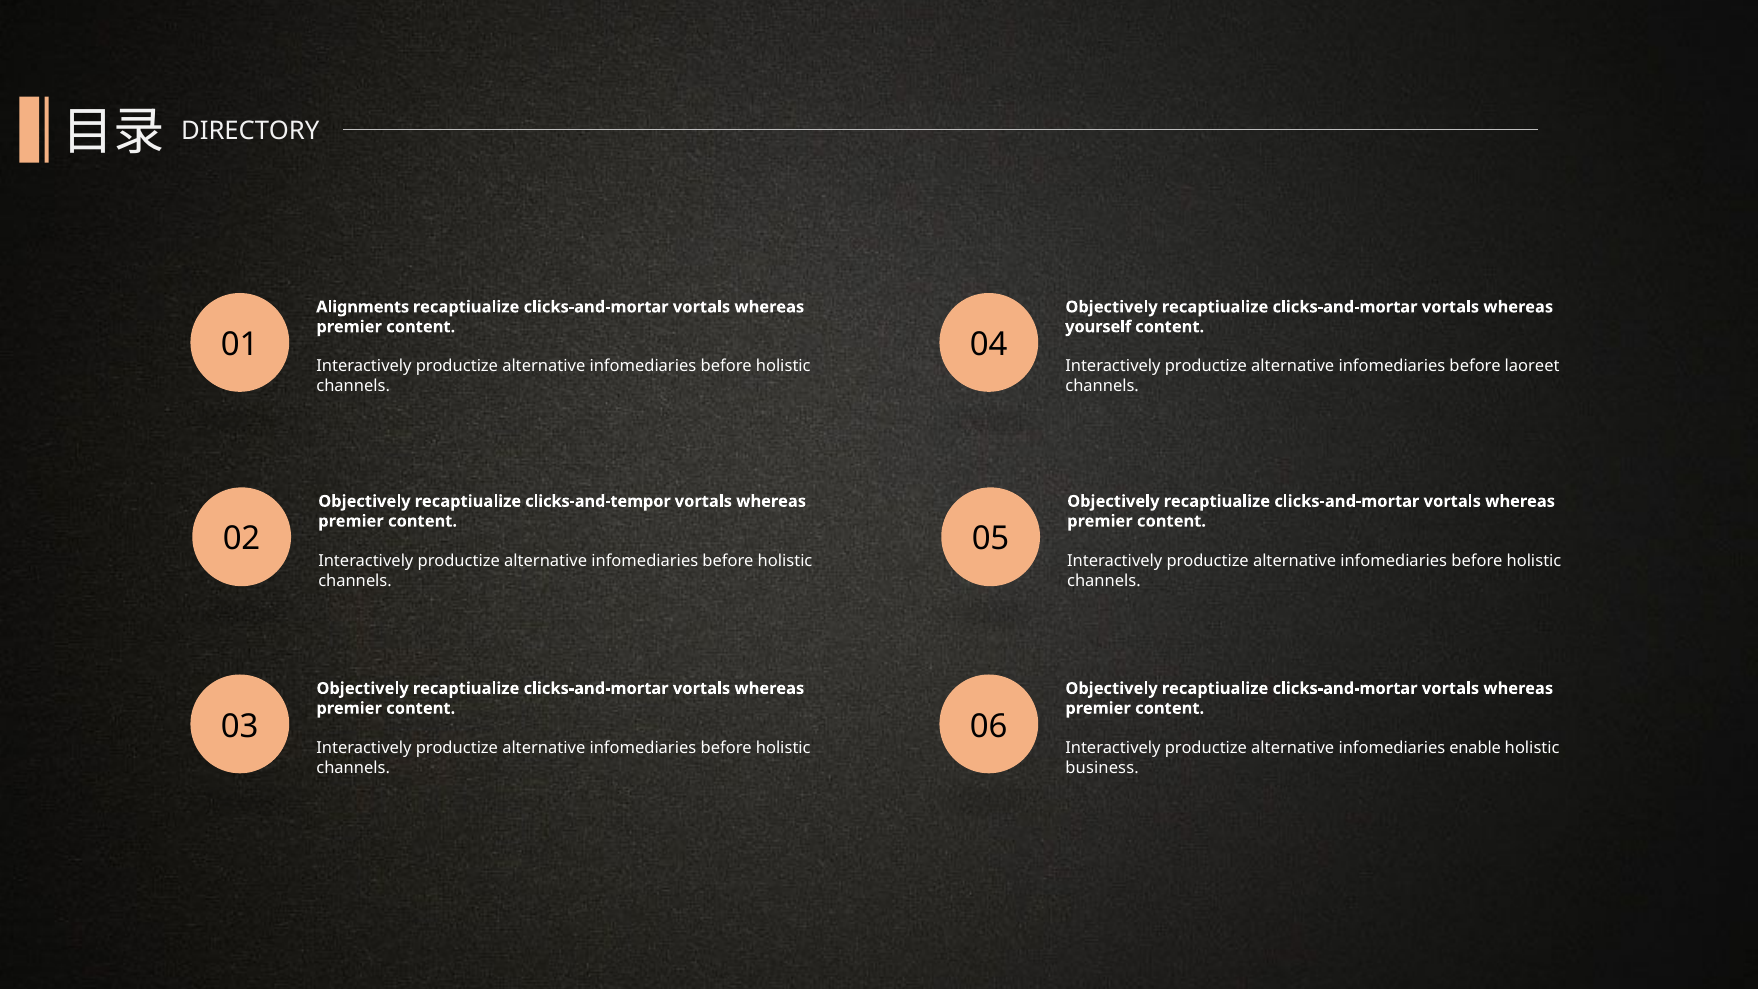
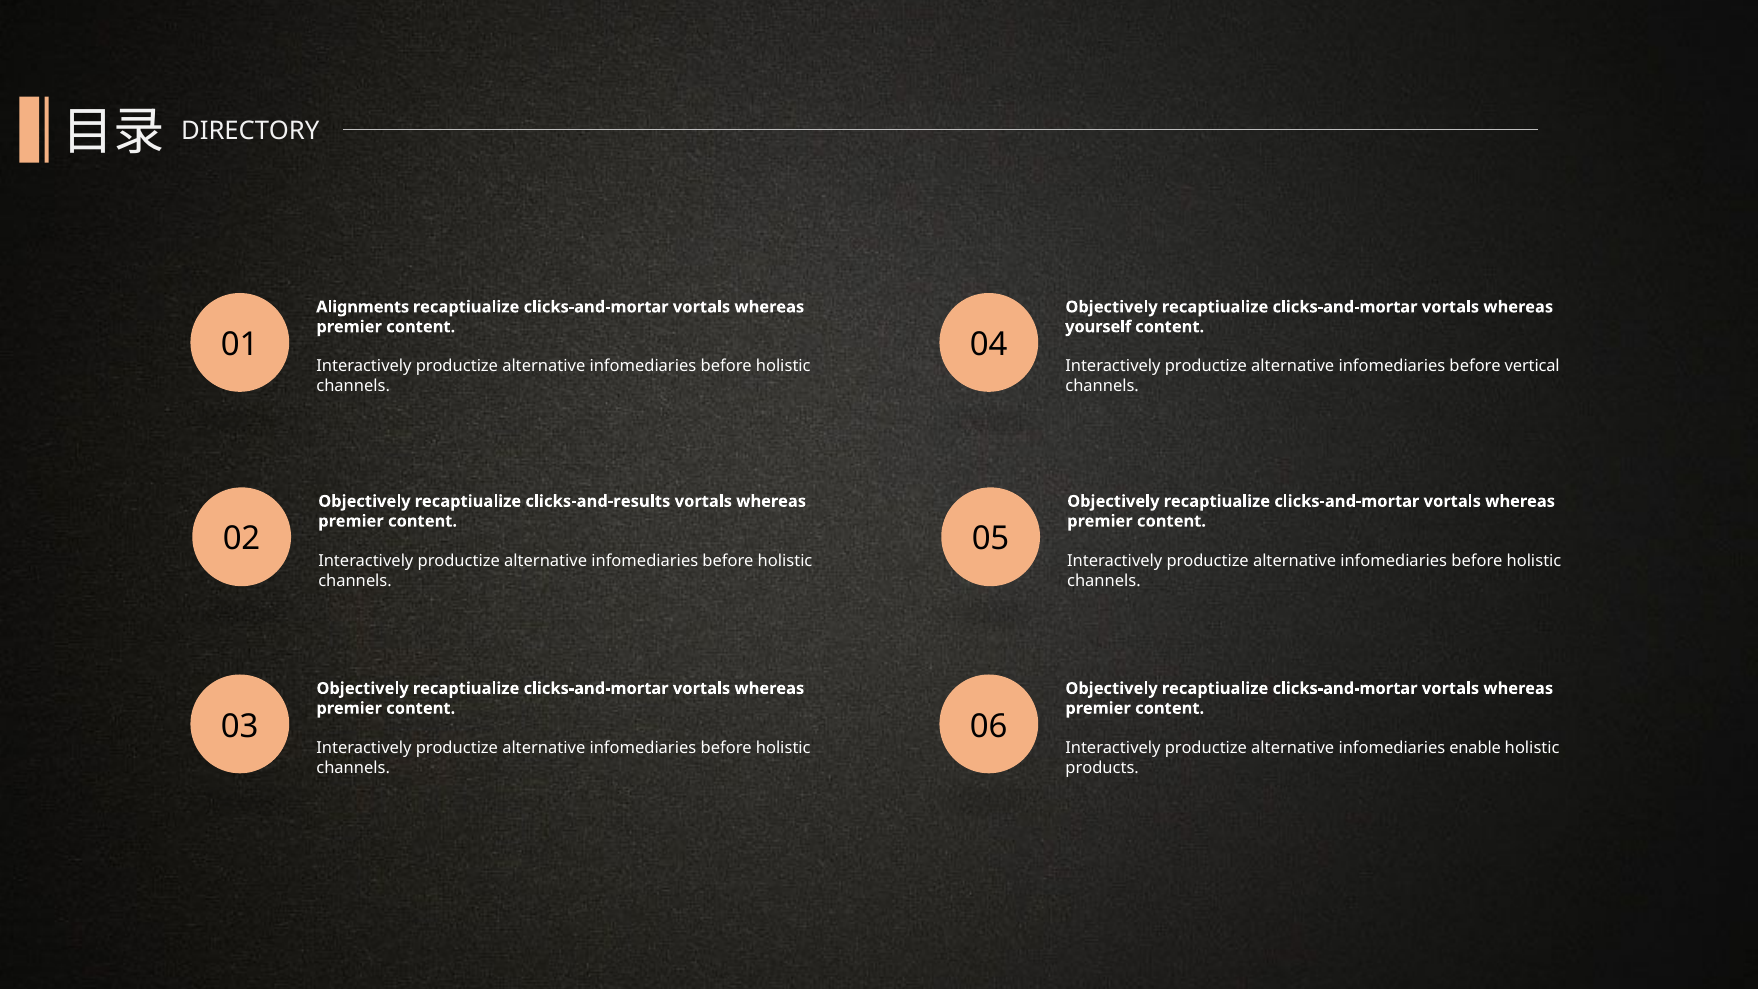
laoreet: laoreet -> vertical
clicks-and-tempor: clicks-and-tempor -> clicks-and-results
business: business -> products
